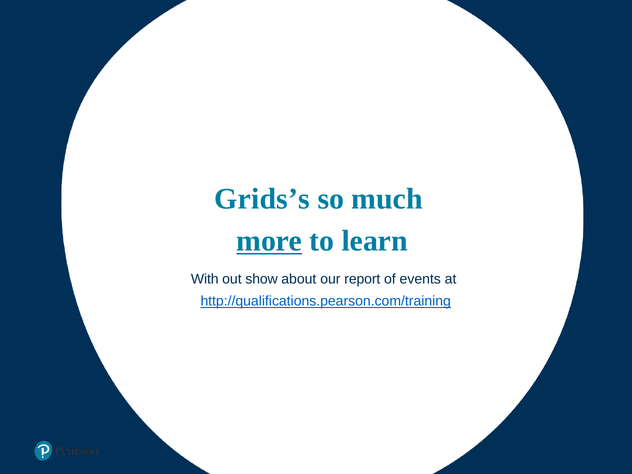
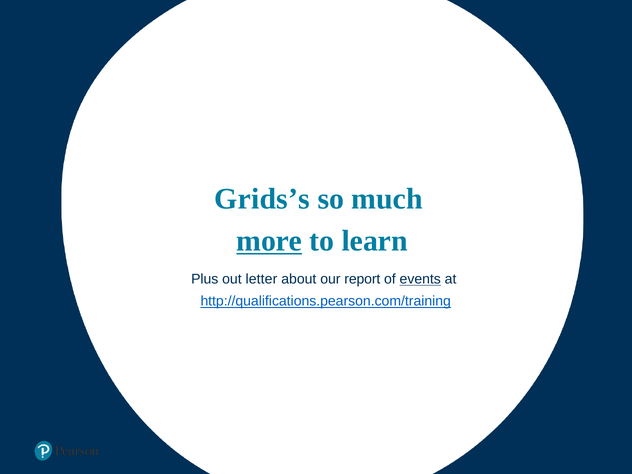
With: With -> Plus
show: show -> letter
events underline: none -> present
